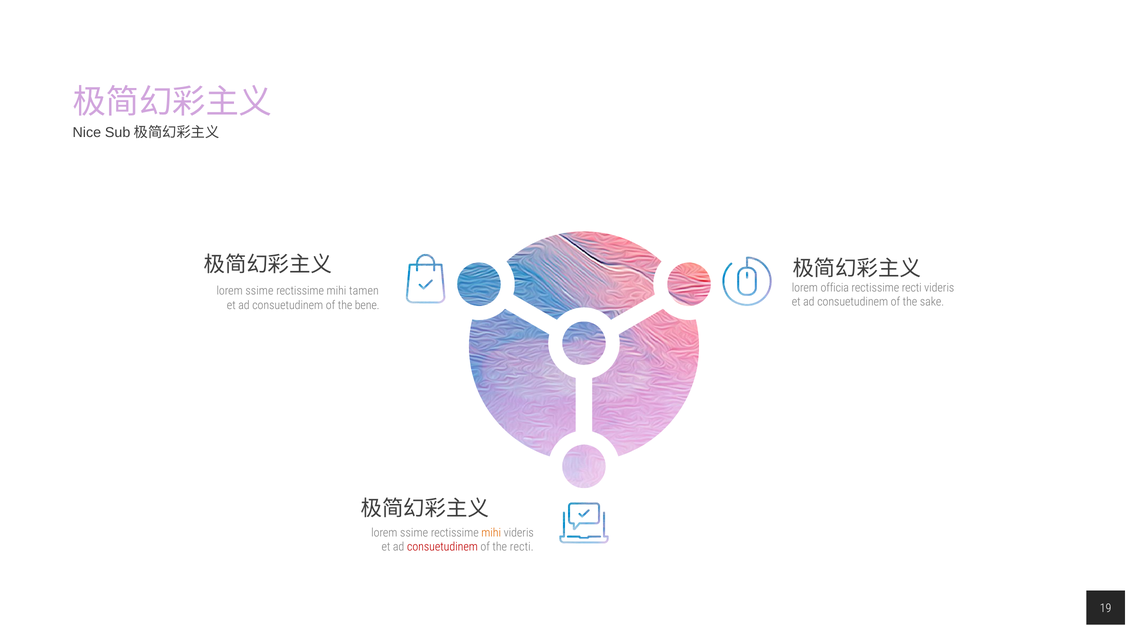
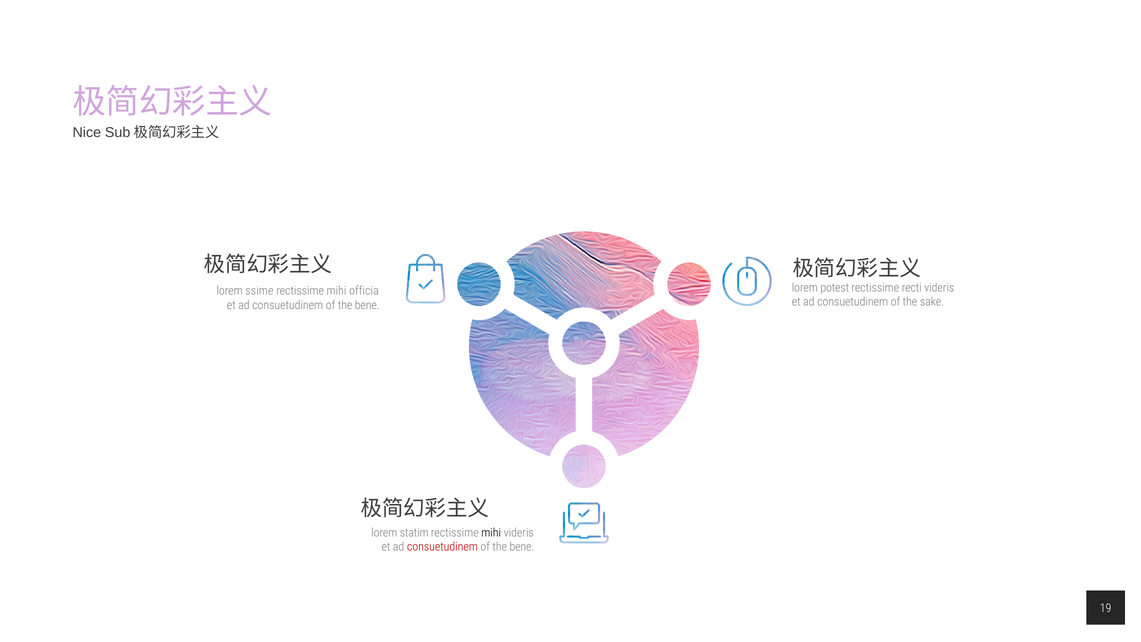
officia: officia -> potest
tamen: tamen -> officia
ssime at (414, 532): ssime -> statim
mihi at (491, 532) colour: orange -> black
recti at (522, 547): recti -> bene
